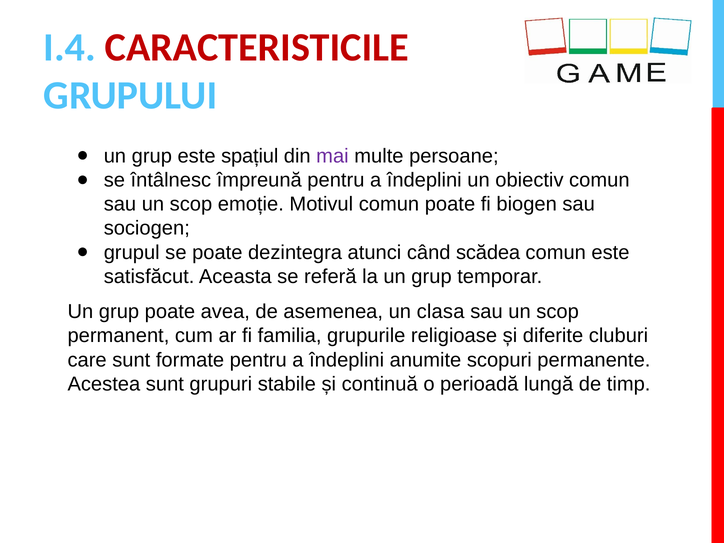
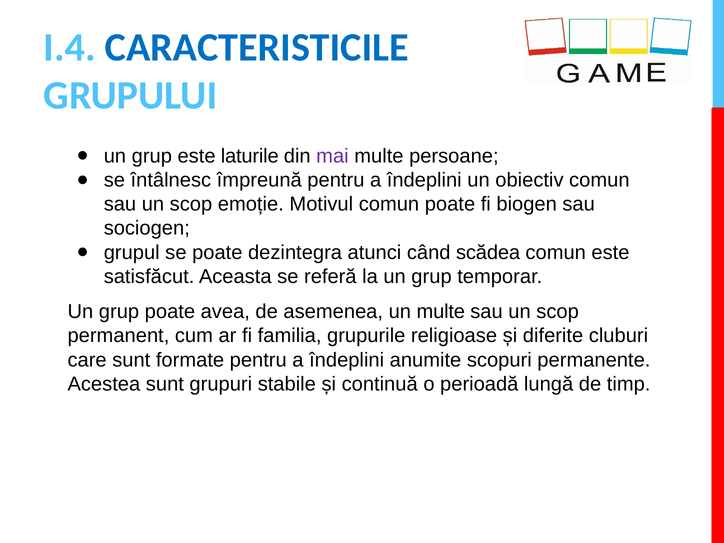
CARACTERISTICILE colour: red -> blue
spațiul: spațiul -> laturile
un clasa: clasa -> multe
